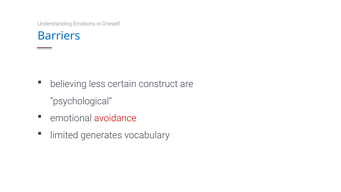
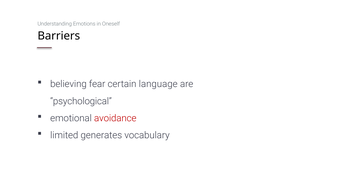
Barriers colour: blue -> black
less: less -> fear
construct: construct -> language
